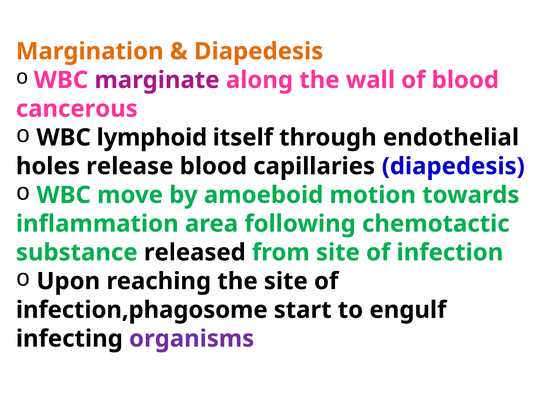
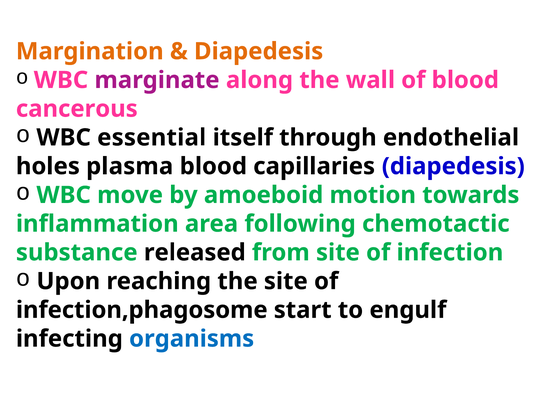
lymphoid: lymphoid -> essential
release: release -> plasma
organisms colour: purple -> blue
